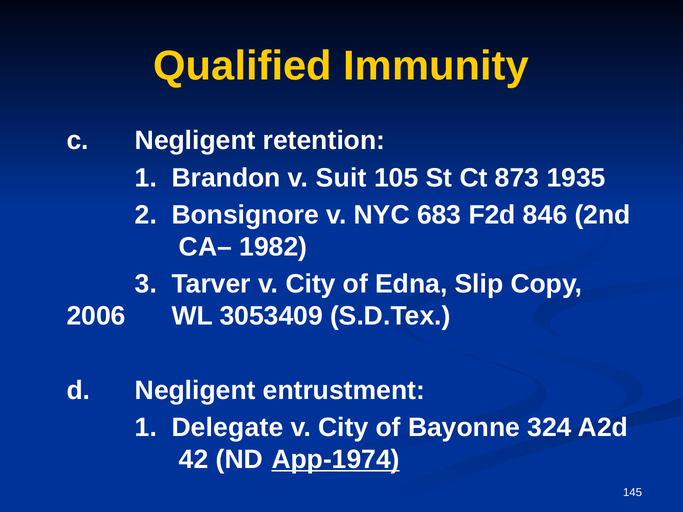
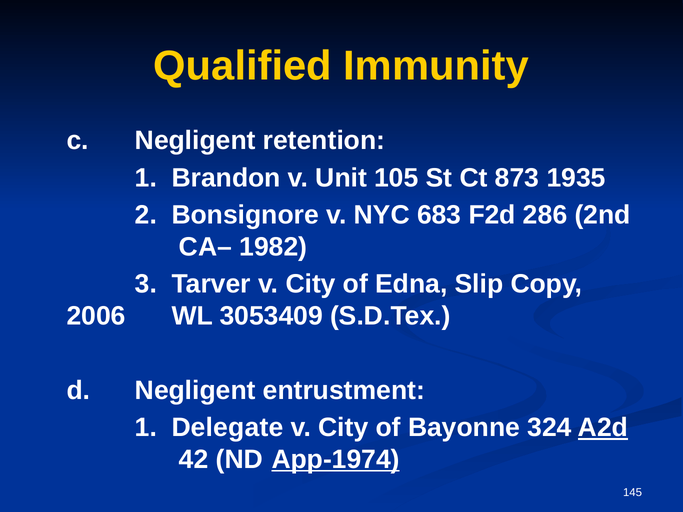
Suit: Suit -> Unit
846: 846 -> 286
A2d underline: none -> present
